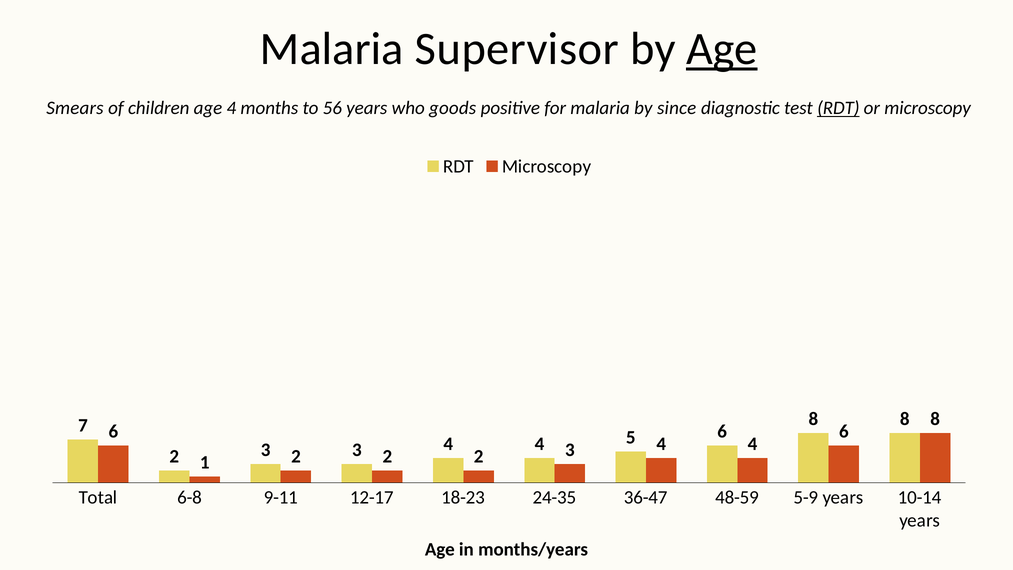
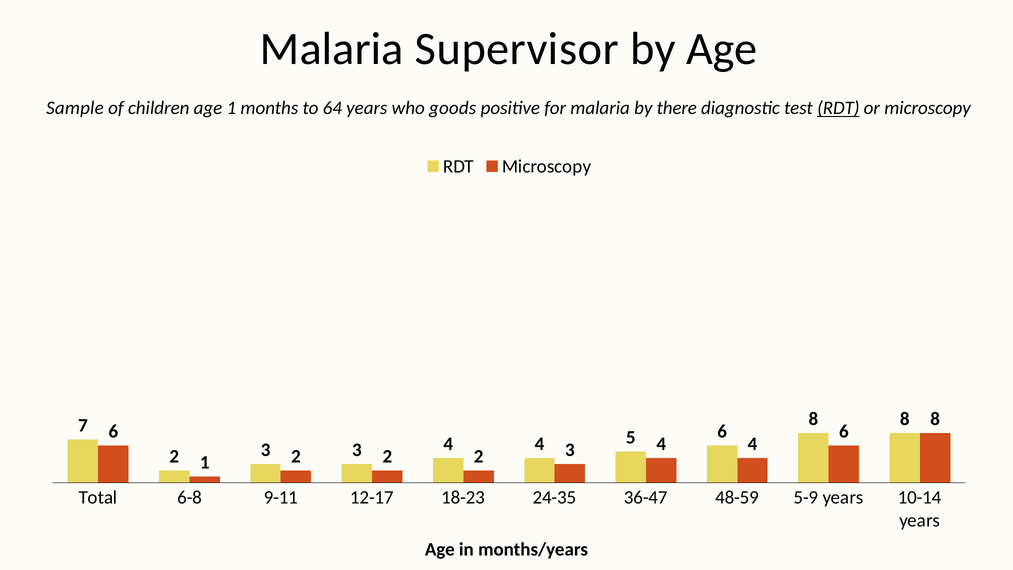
Age at (722, 49) underline: present -> none
Smears: Smears -> Sample
age 4: 4 -> 1
56: 56 -> 64
since: since -> there
